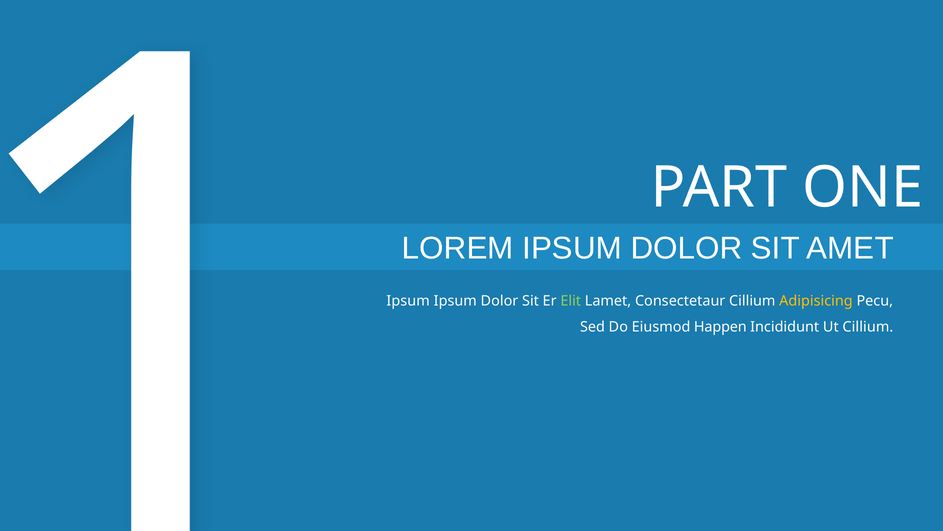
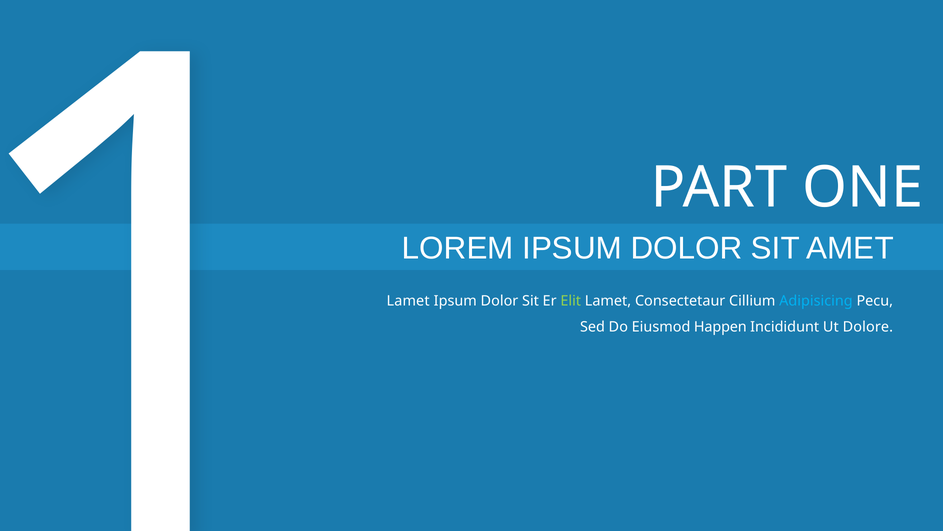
Ipsum at (408, 300): Ipsum -> Lamet
Adipisicing colour: yellow -> light blue
Ut Cillium: Cillium -> Dolore
